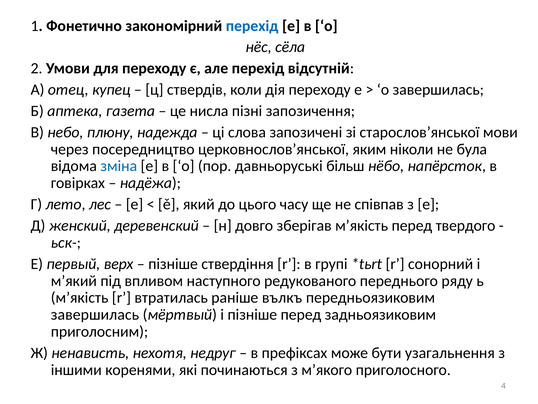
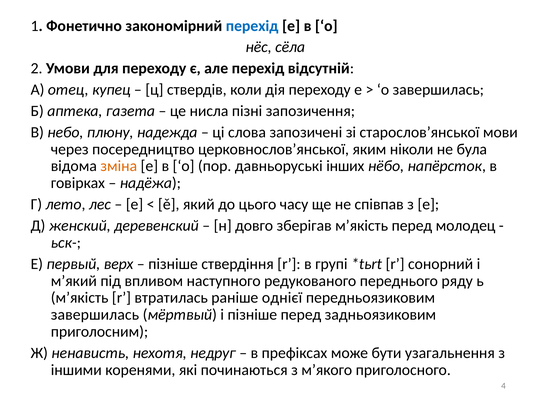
зміна colour: blue -> orange
більш: більш -> інших
твердого: твердого -> молодец
вълкъ: вълкъ -> однієї
